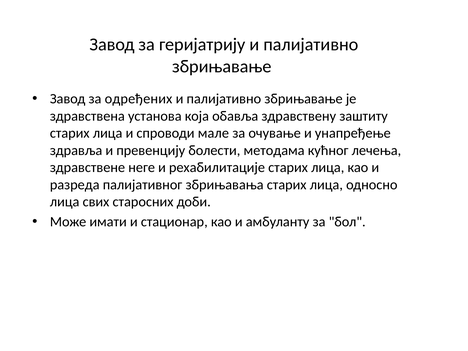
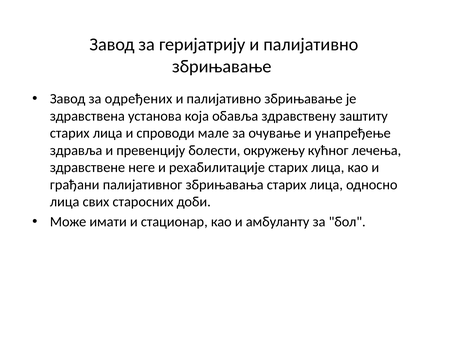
методама: методама -> окружењу
разреда: разреда -> грађани
